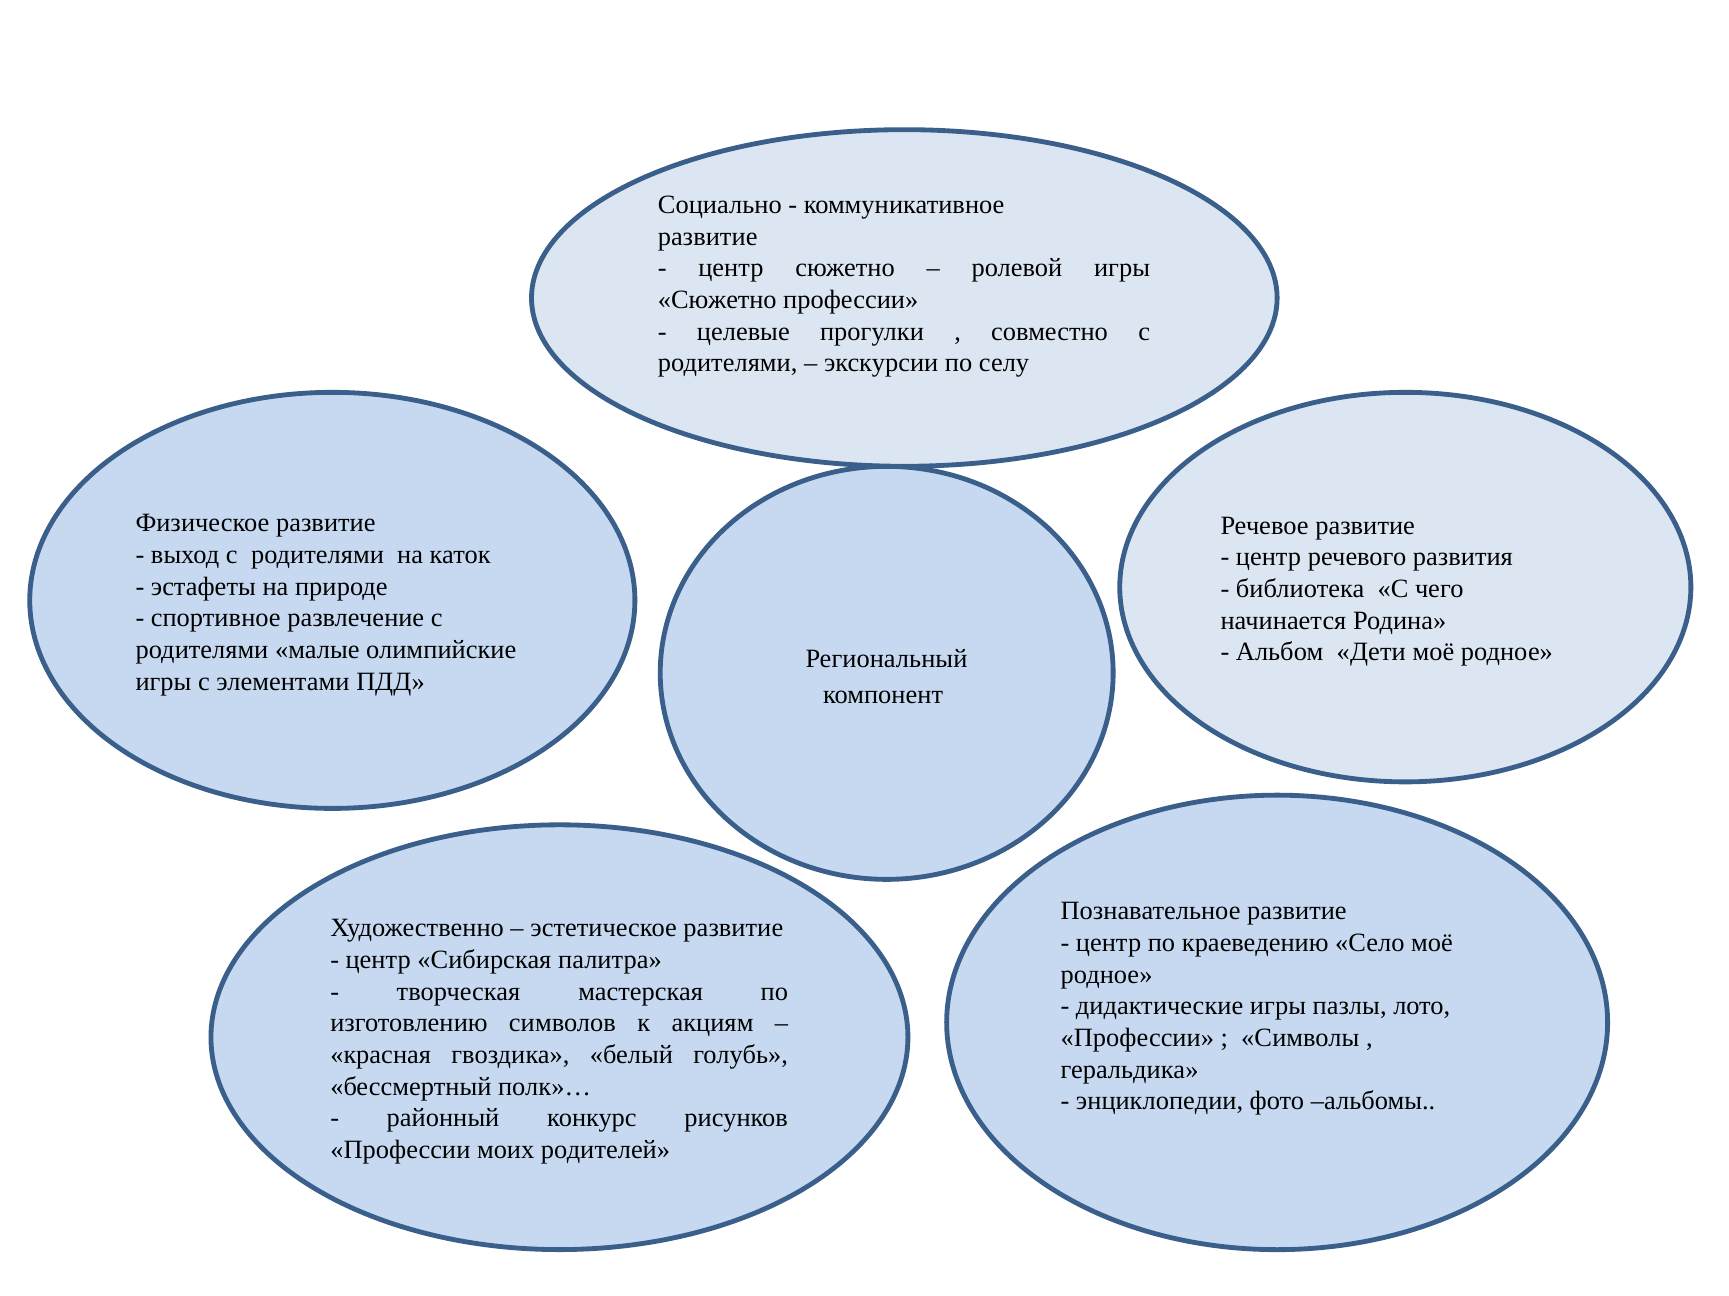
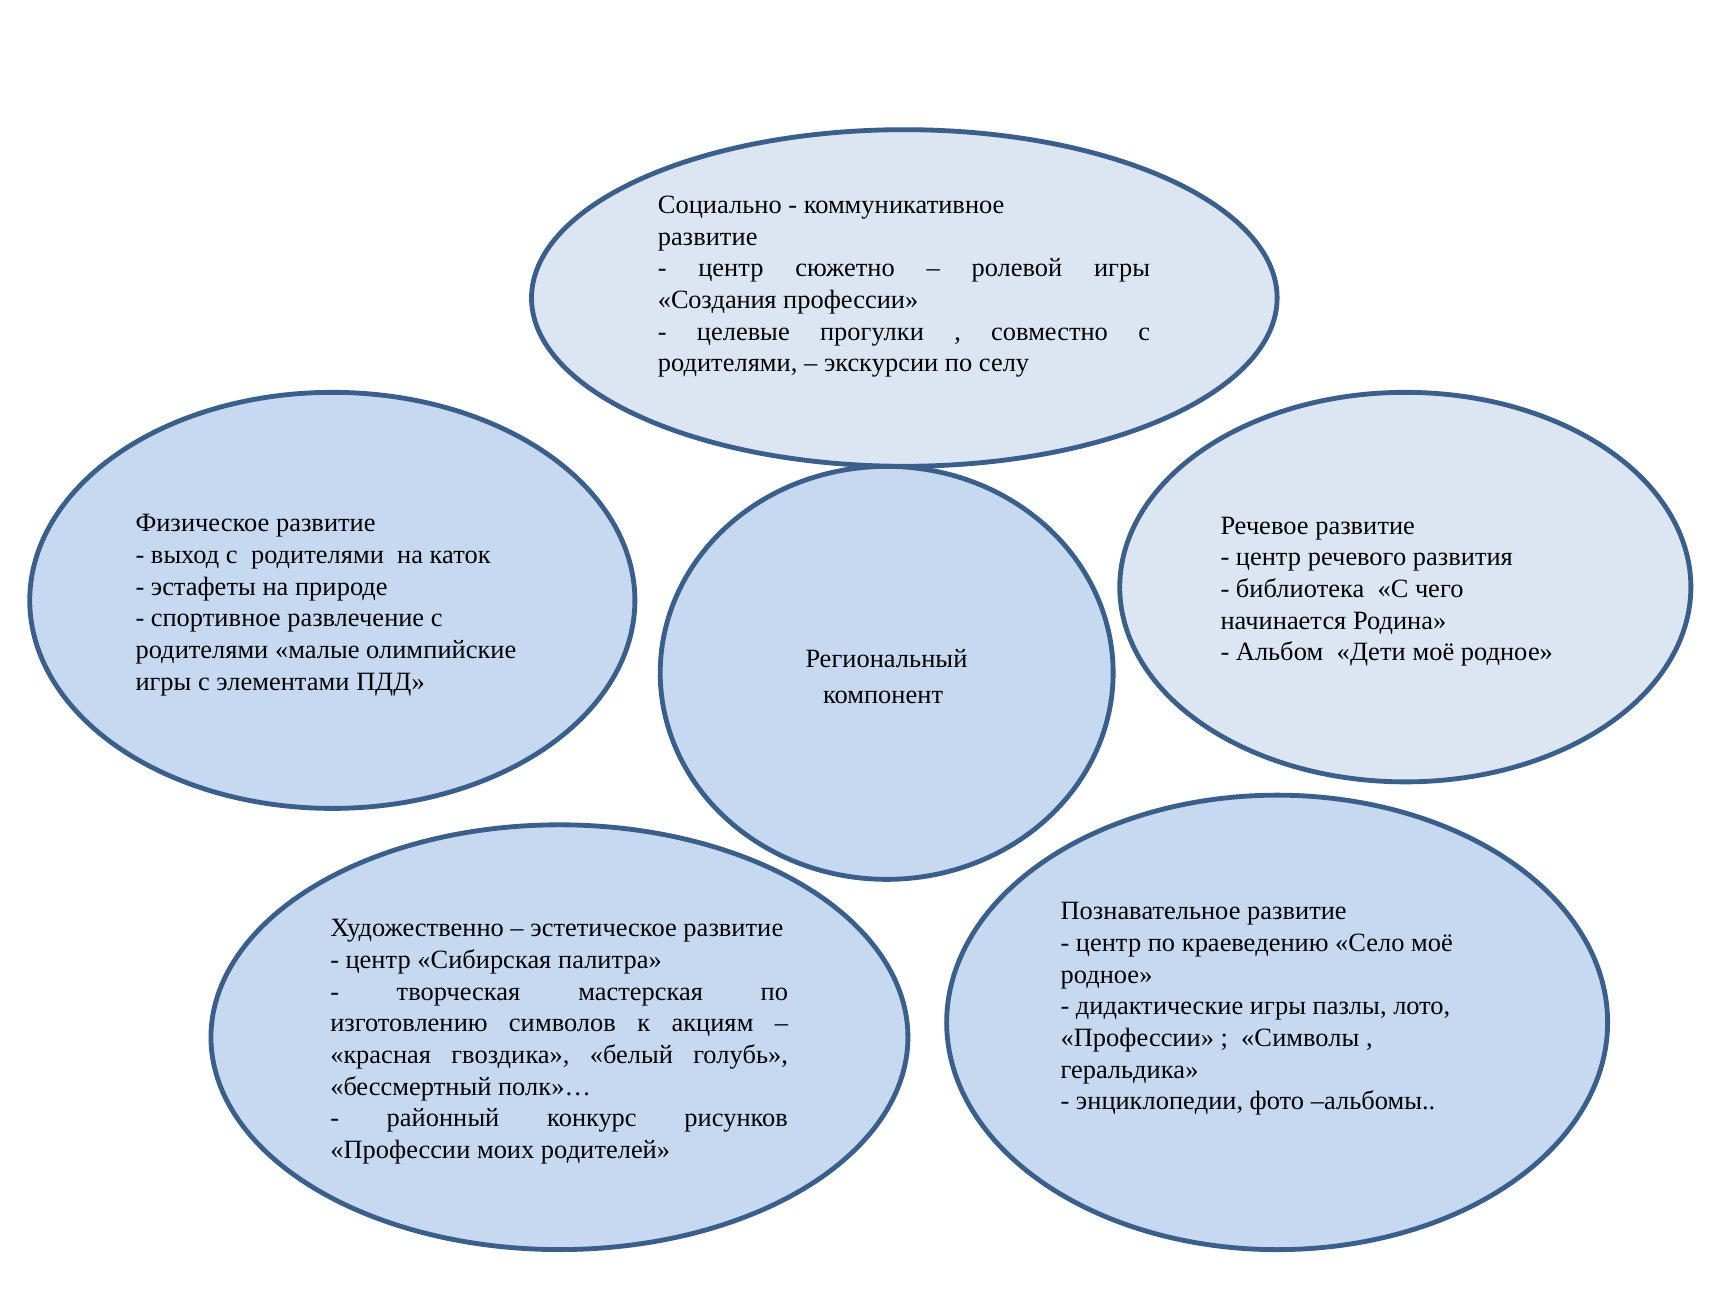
Сюжетно at (717, 300): Сюжетно -> Создания
